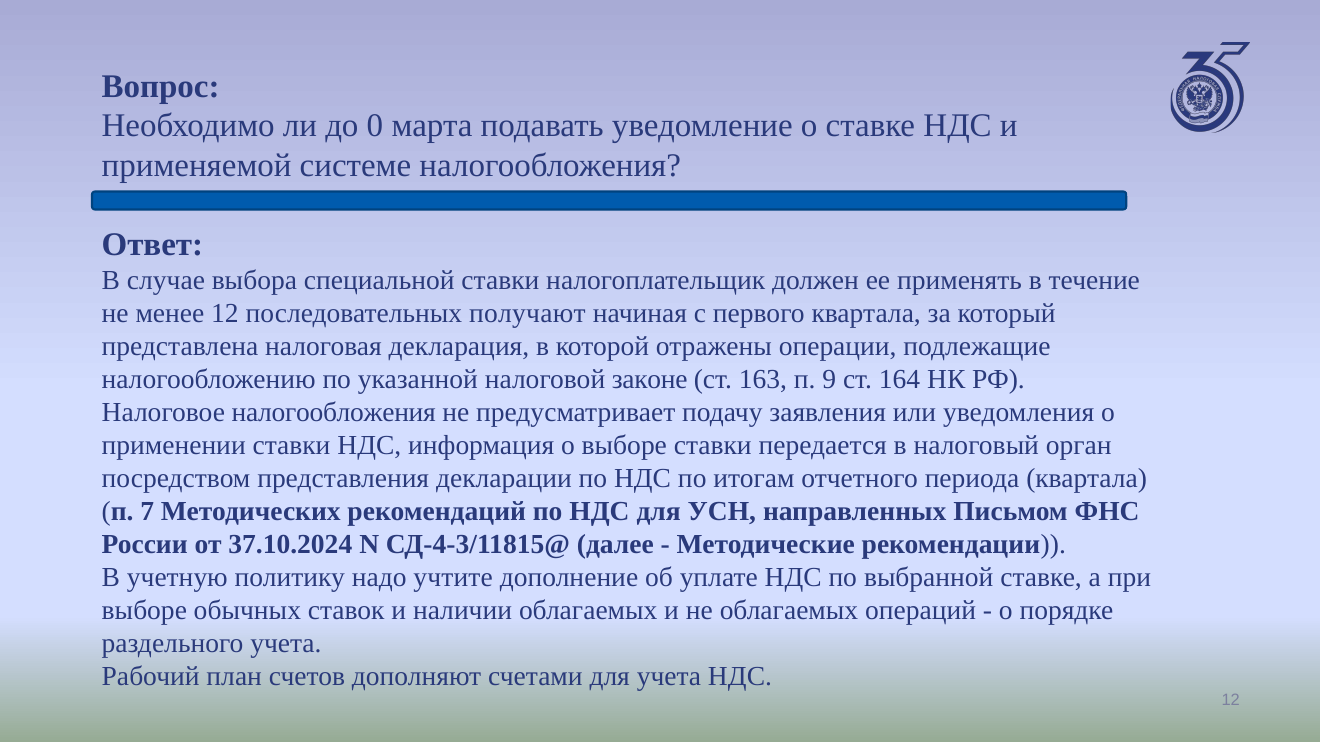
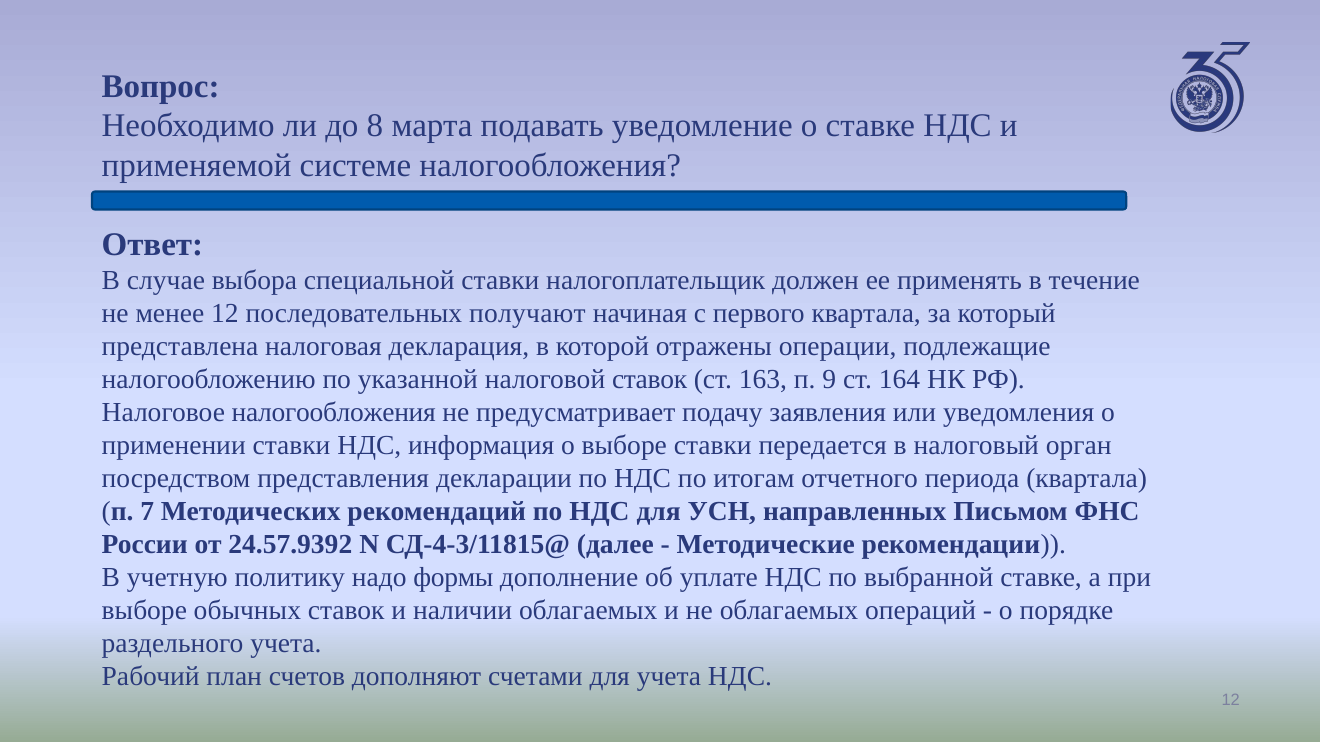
0: 0 -> 8
налоговой законе: законе -> ставок
37.10.2024: 37.10.2024 -> 24.57.9392
учтите: учтите -> формы
